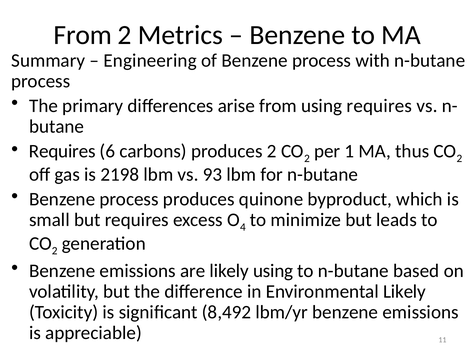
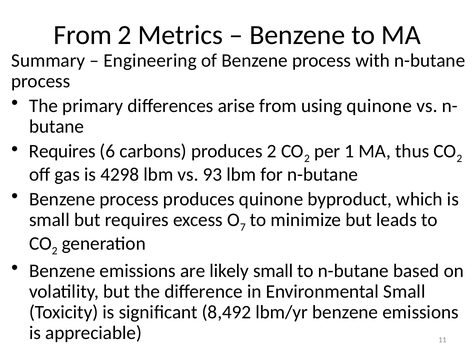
using requires: requires -> quinone
2198: 2198 -> 4298
4: 4 -> 7
likely using: using -> small
Environmental Likely: Likely -> Small
